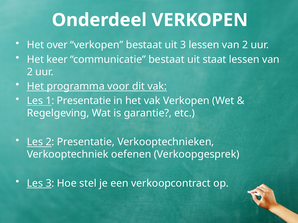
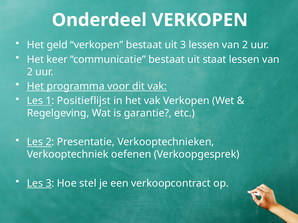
over: over -> geld
1 Presentatie: Presentatie -> Positieflijst
